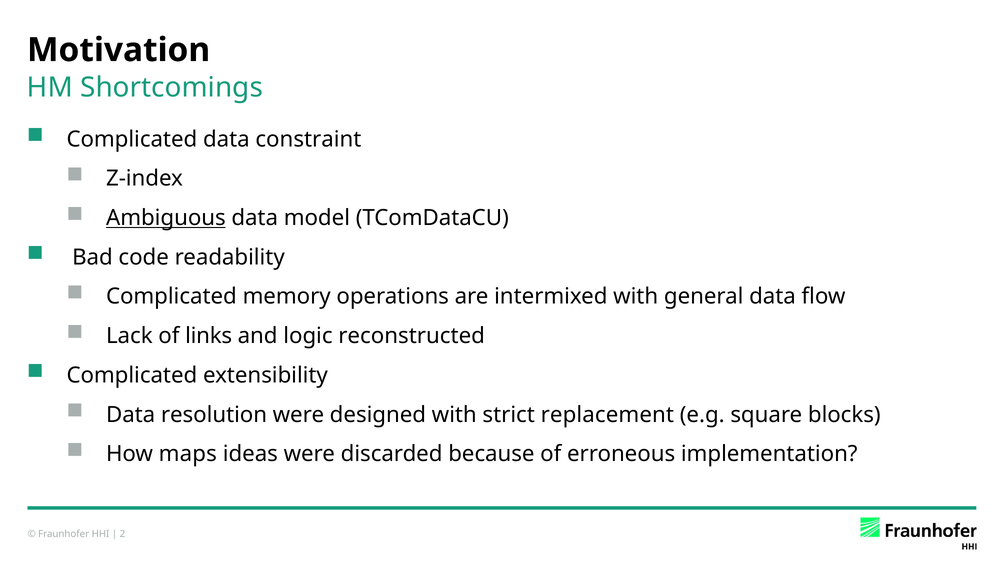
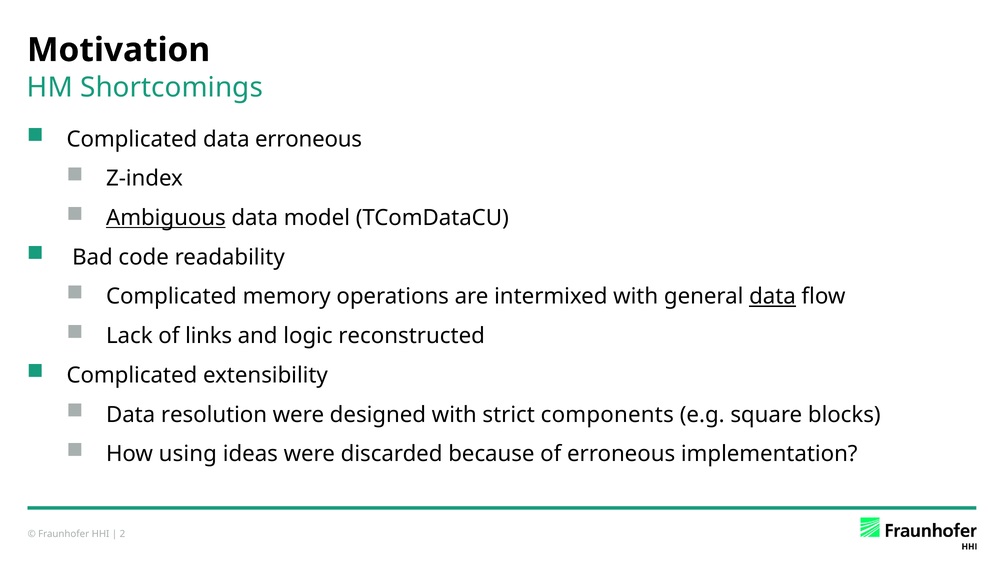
data constraint: constraint -> erroneous
data at (772, 296) underline: none -> present
replacement: replacement -> components
maps: maps -> using
